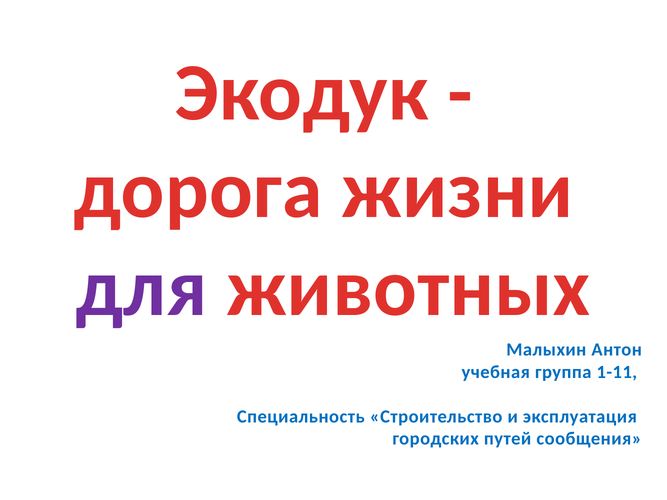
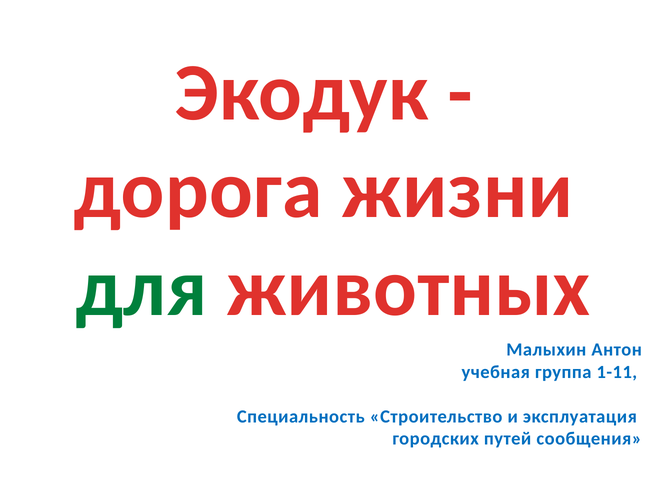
для colour: purple -> green
